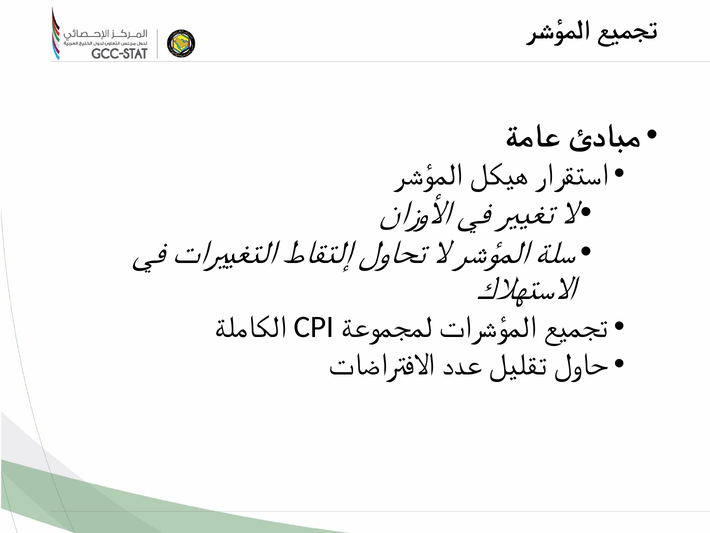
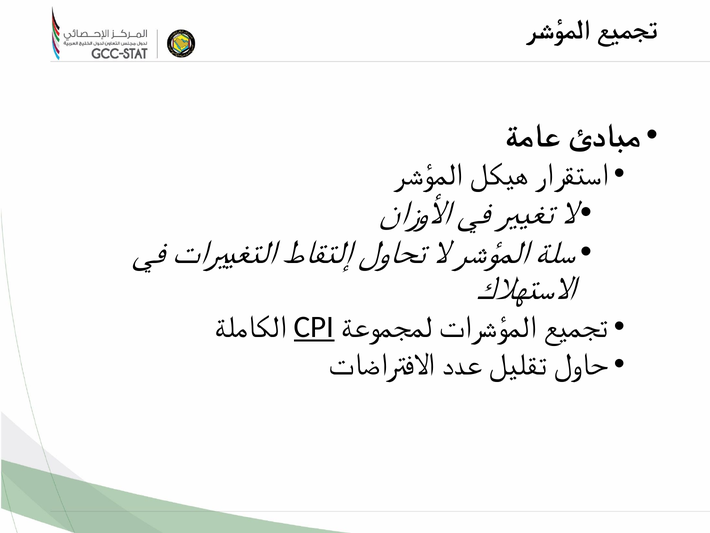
CPI underline: none -> present
